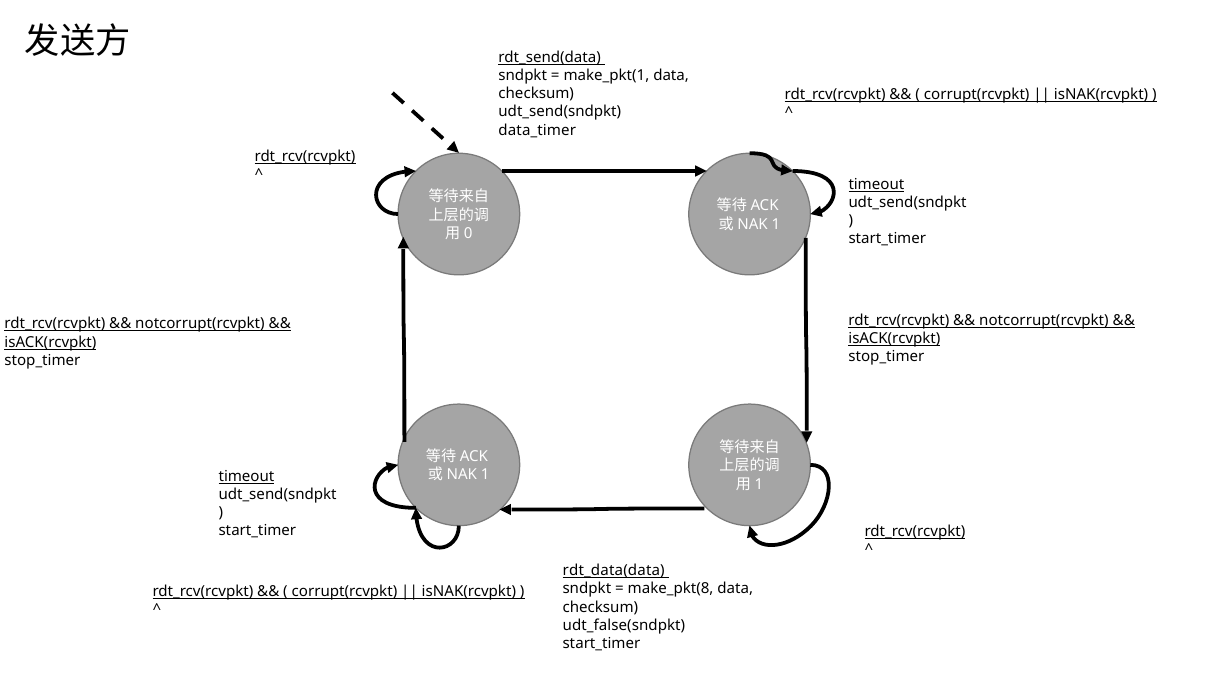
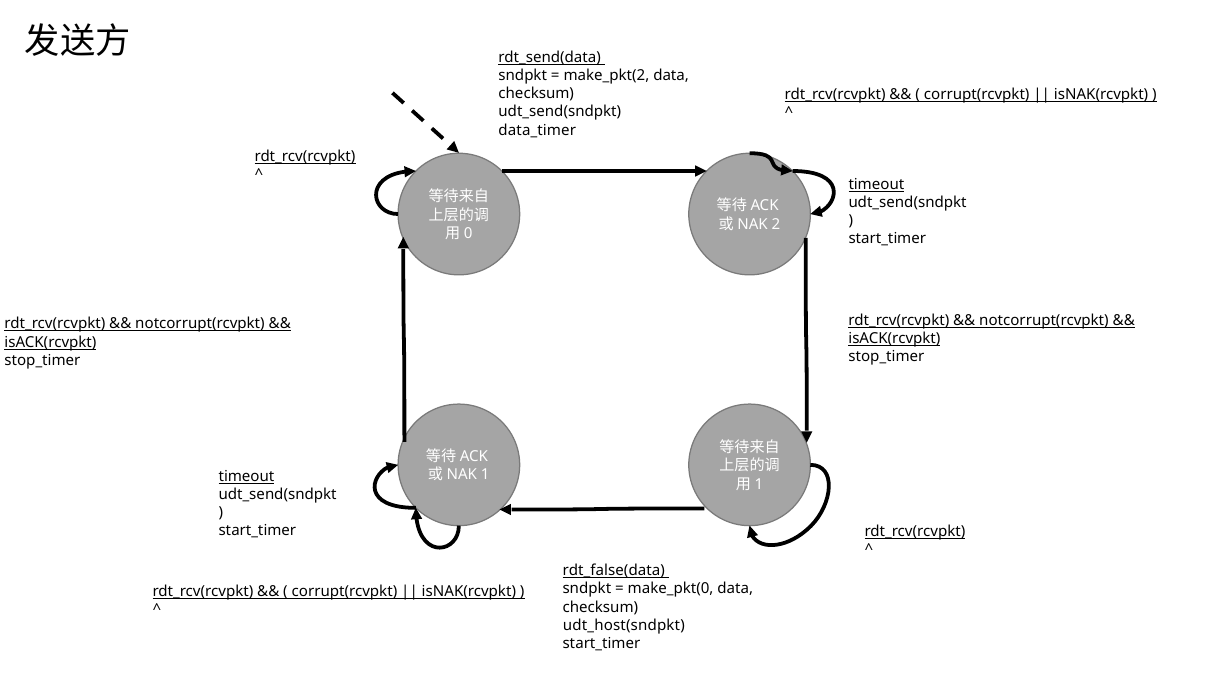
make_pkt(1: make_pkt(1 -> make_pkt(2
1 at (776, 224): 1 -> 2
rdt_data(data: rdt_data(data -> rdt_false(data
make_pkt(8: make_pkt(8 -> make_pkt(0
udt_false(sndpkt: udt_false(sndpkt -> udt_host(sndpkt
